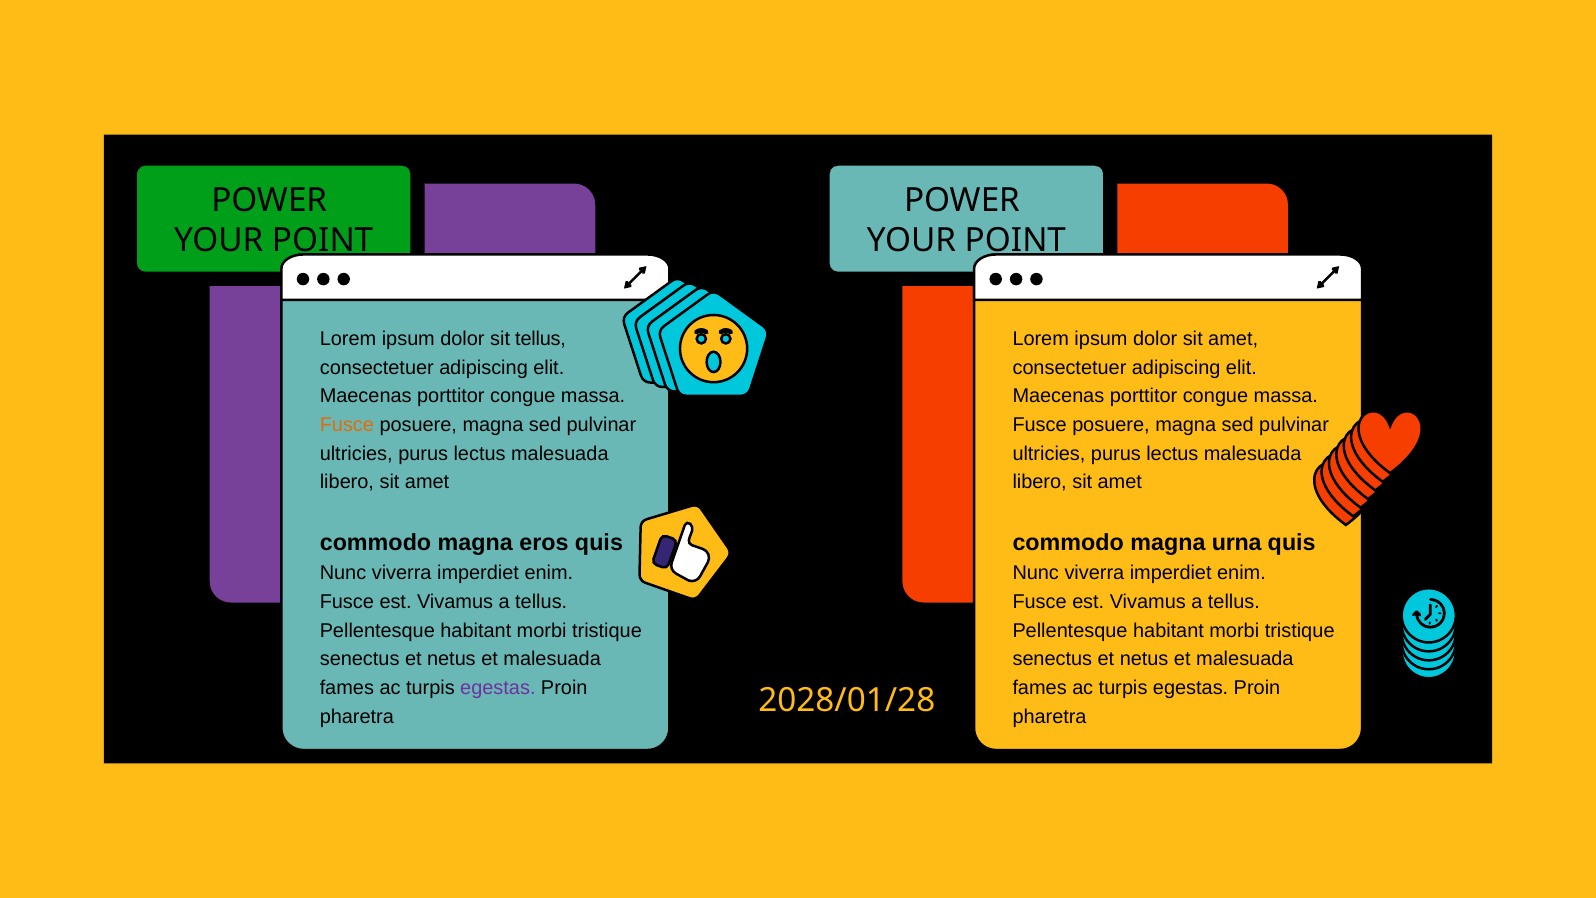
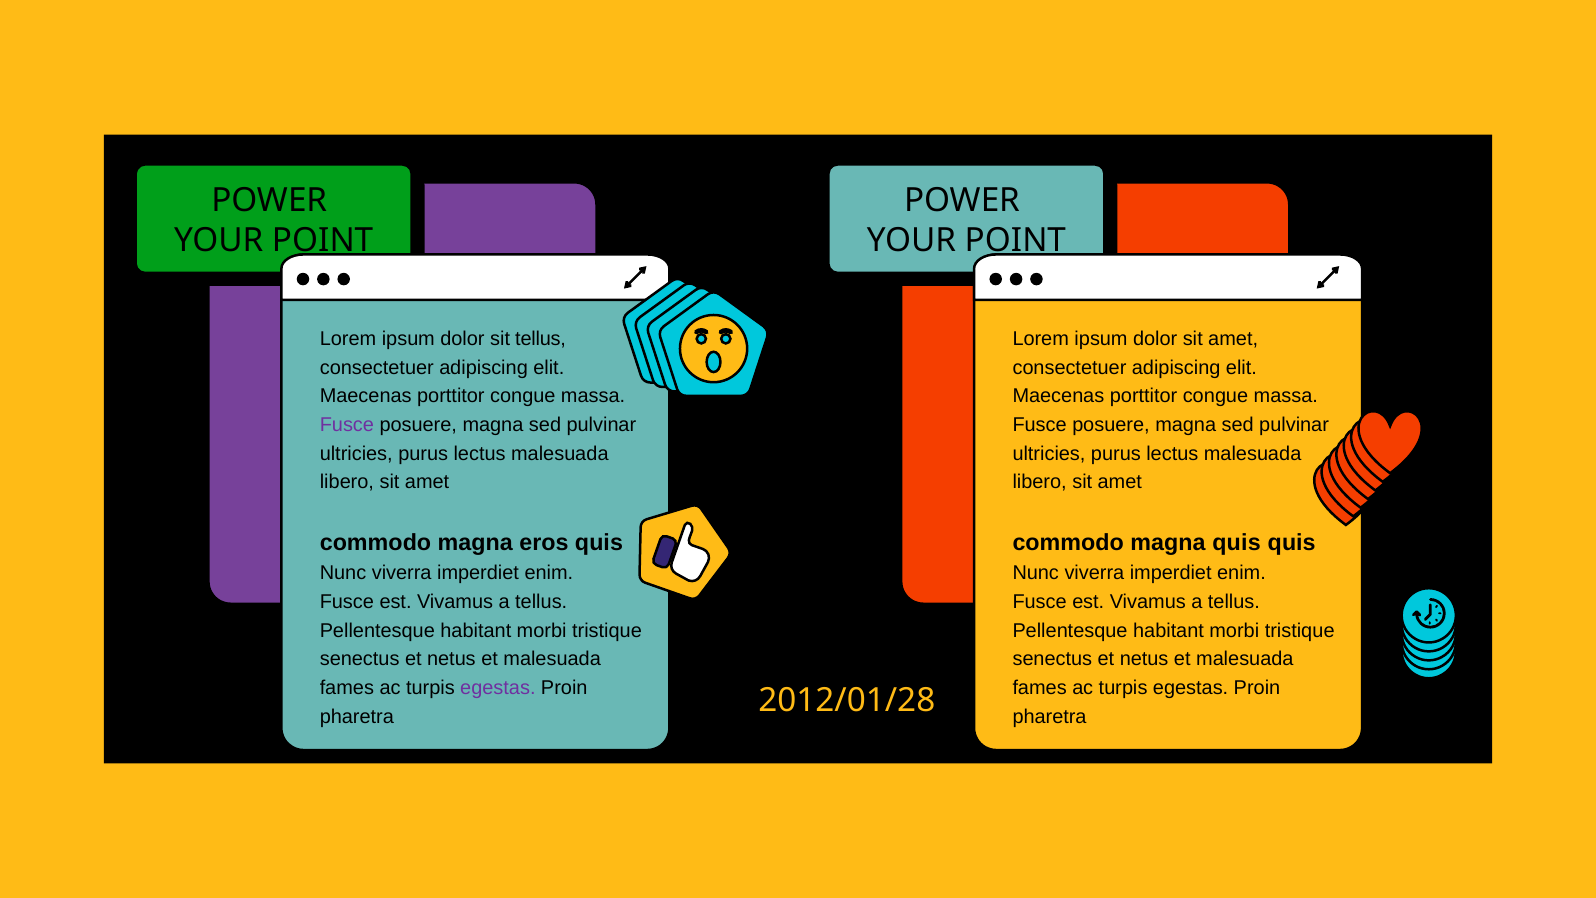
Fusce at (347, 425) colour: orange -> purple
magna urna: urna -> quis
2028/01/28: 2028/01/28 -> 2012/01/28
